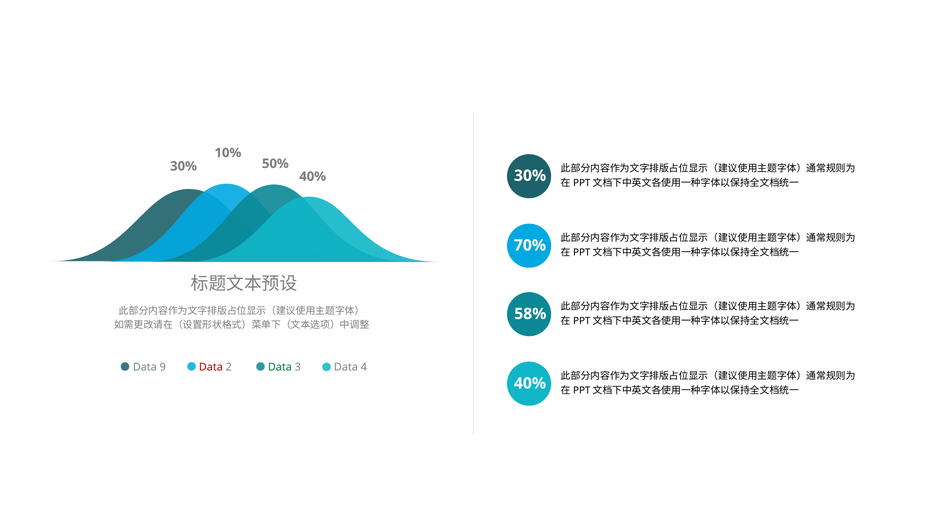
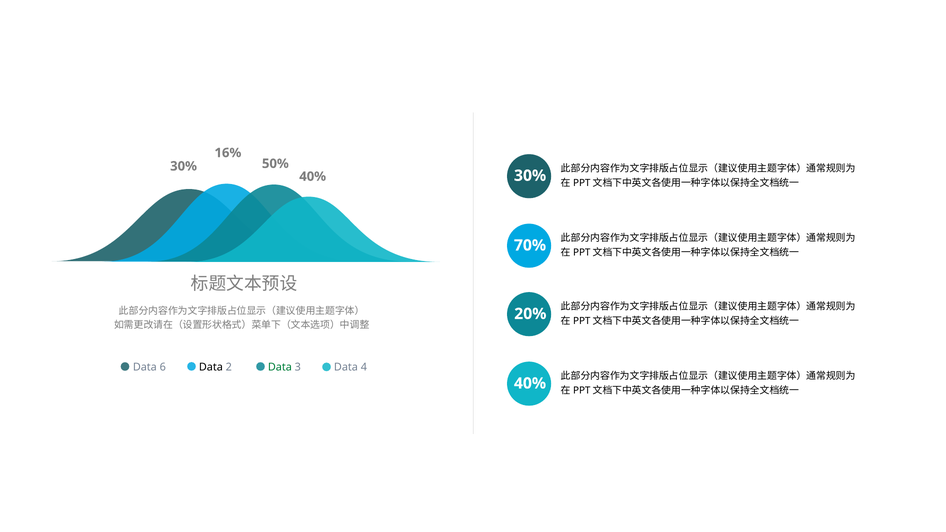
10%: 10% -> 16%
58%: 58% -> 20%
9: 9 -> 6
Data at (211, 367) colour: red -> black
